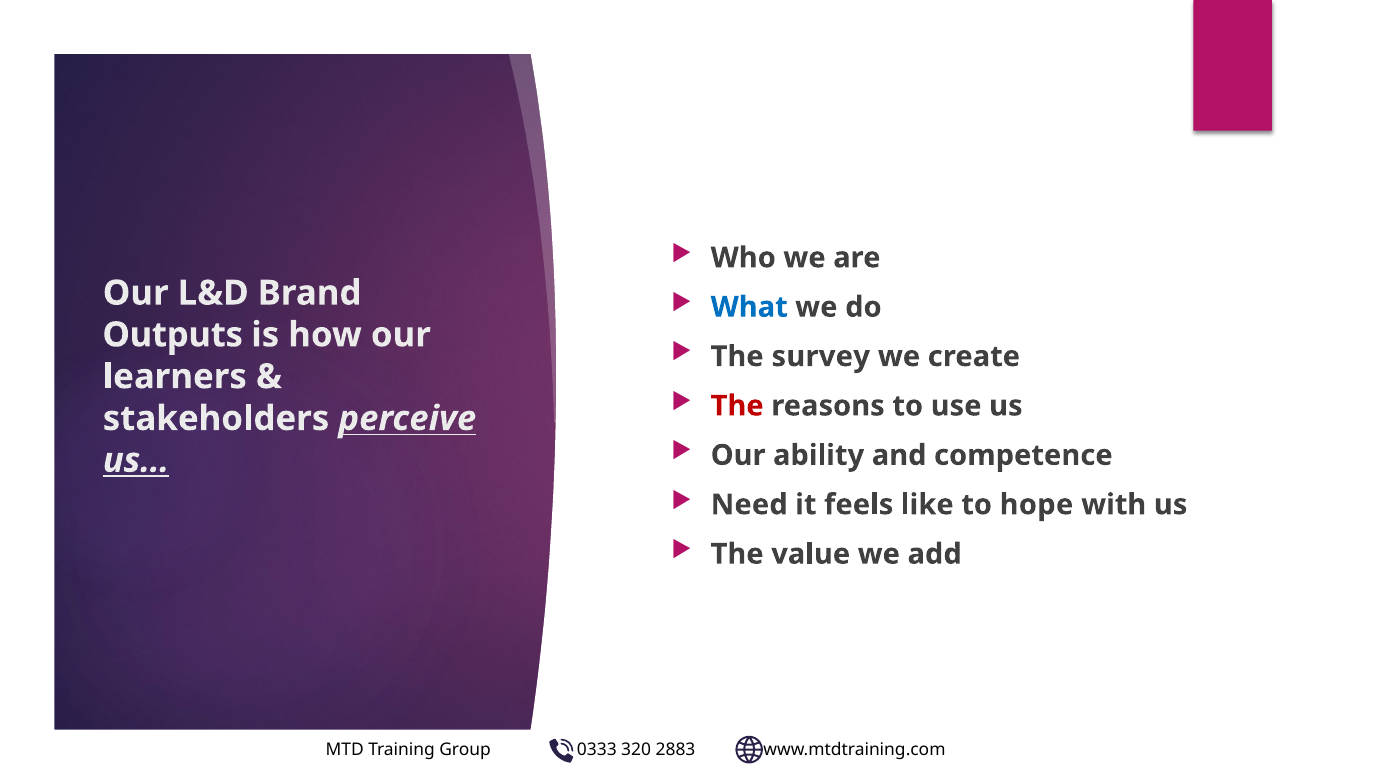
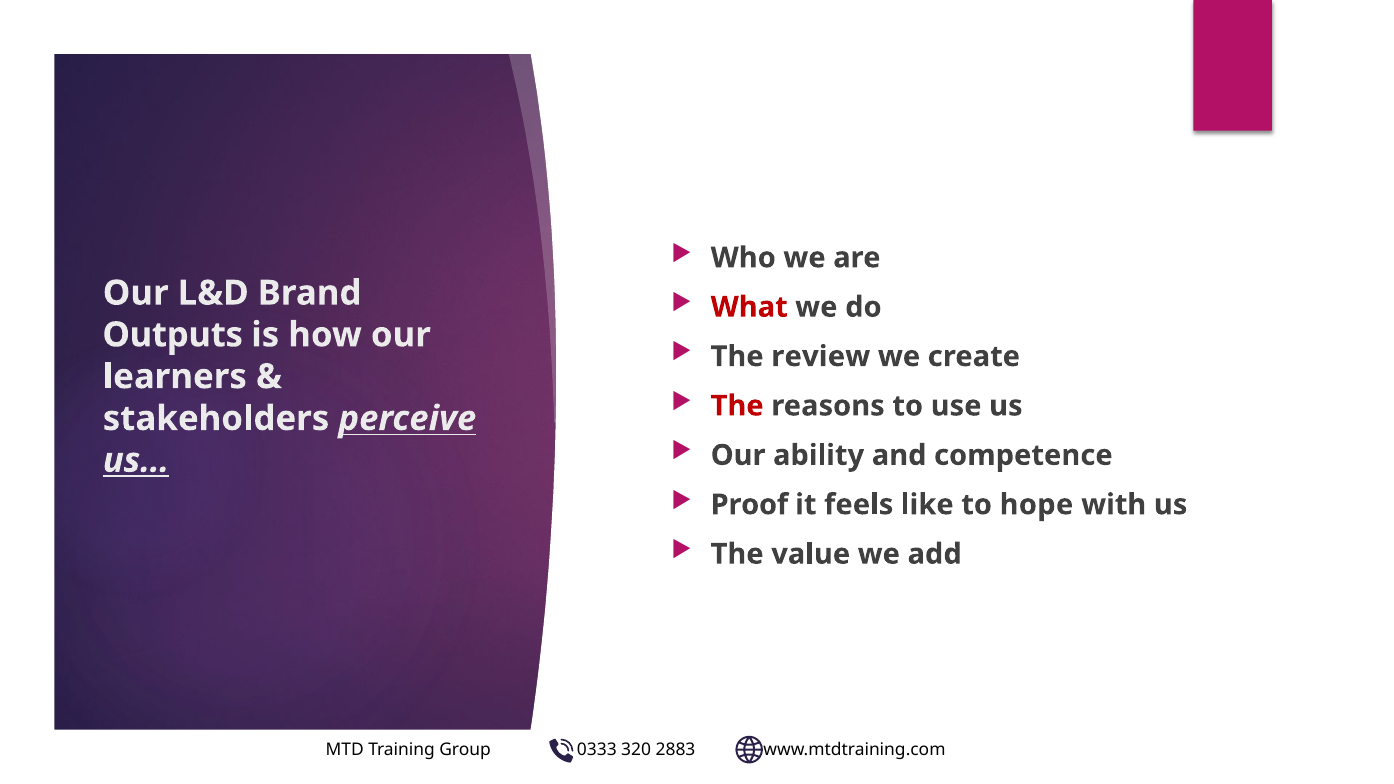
What colour: blue -> red
survey: survey -> review
Need: Need -> Proof
